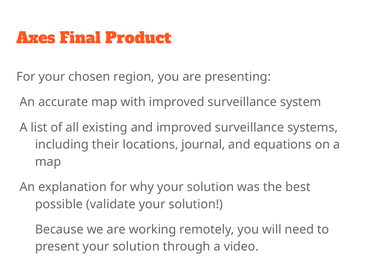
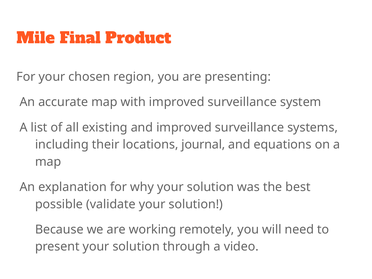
Axes: Axes -> Mile
